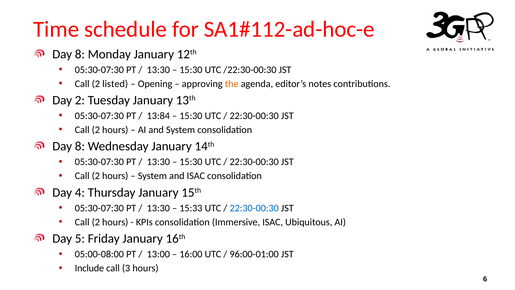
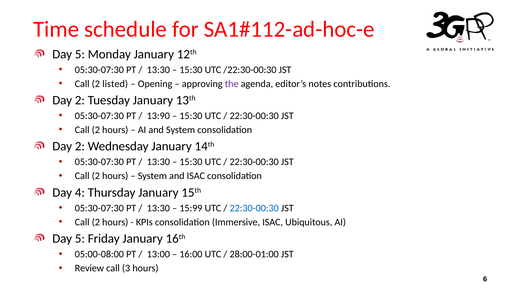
8 at (80, 54): 8 -> 5
the colour: orange -> purple
13:84: 13:84 -> 13:90
8 at (80, 146): 8 -> 2
15:33: 15:33 -> 15:99
96:00-01:00: 96:00-01:00 -> 28:00-01:00
Include: Include -> Review
